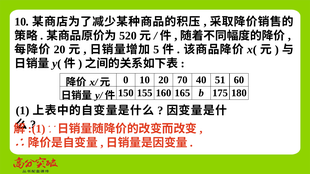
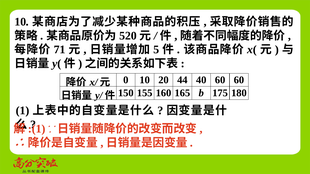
20 at (60, 50): 20 -> 71
70: 70 -> 44
40 51: 51 -> 60
